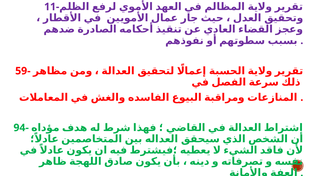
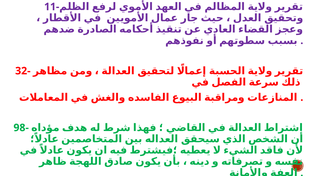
59-: 59- -> 32-
94-: 94- -> 98-
